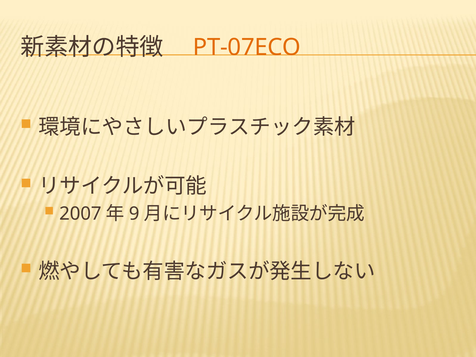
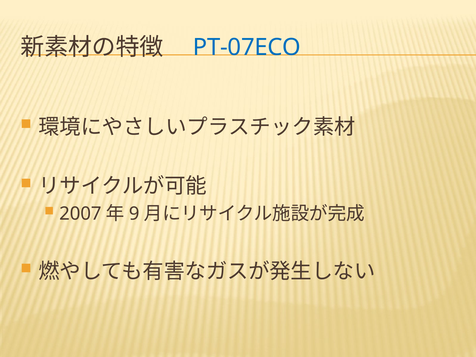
PT-07ECO colour: orange -> blue
